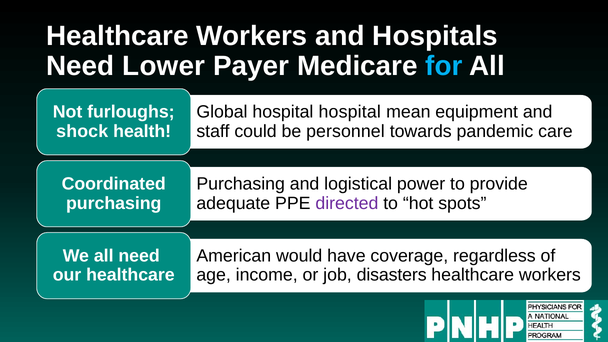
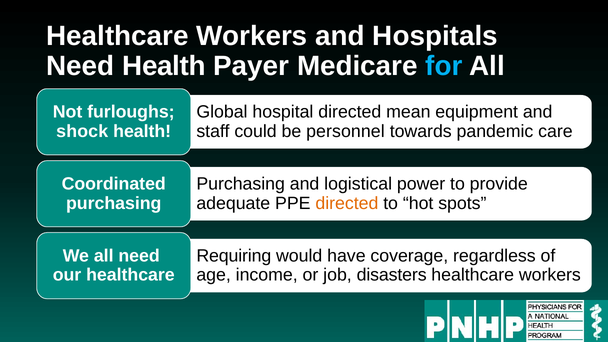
Need Lower: Lower -> Health
hospital hospital: hospital -> directed
directed at (347, 203) colour: purple -> orange
American: American -> Requiring
